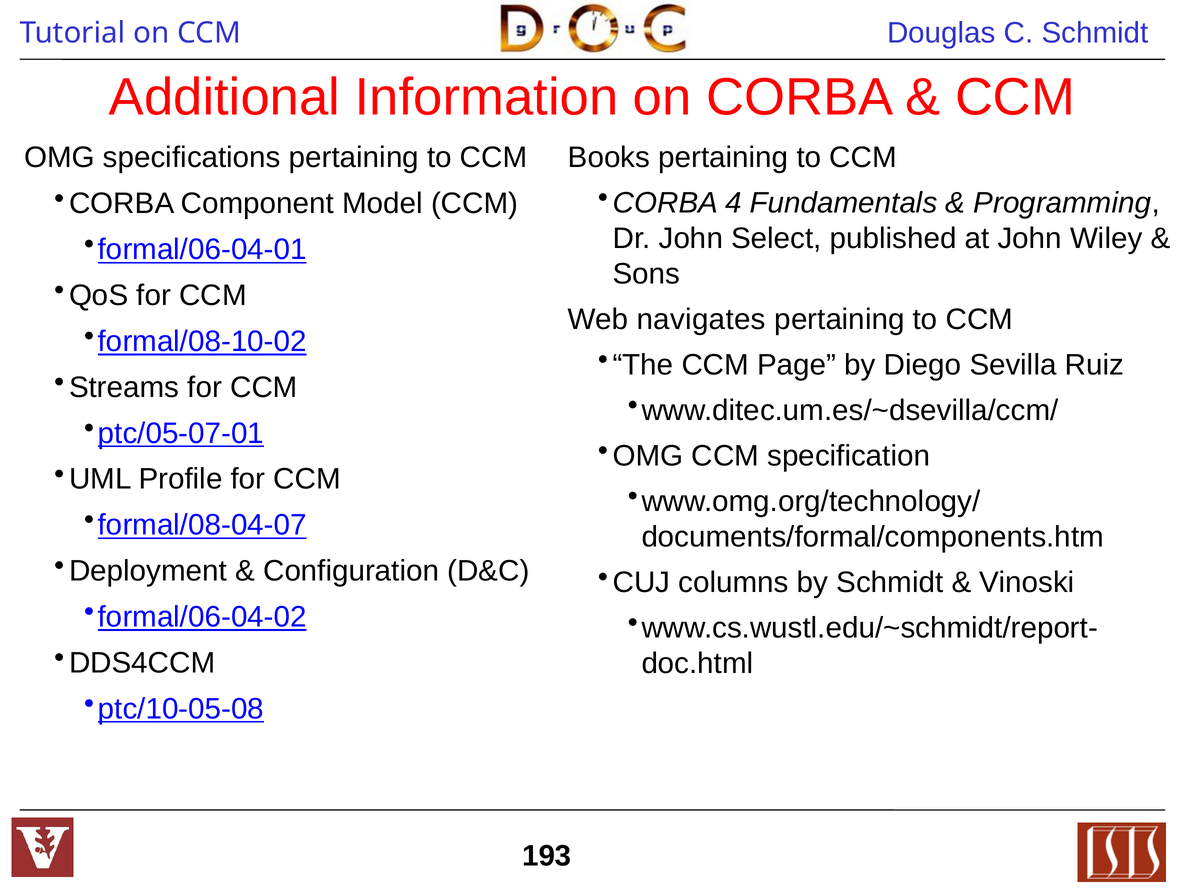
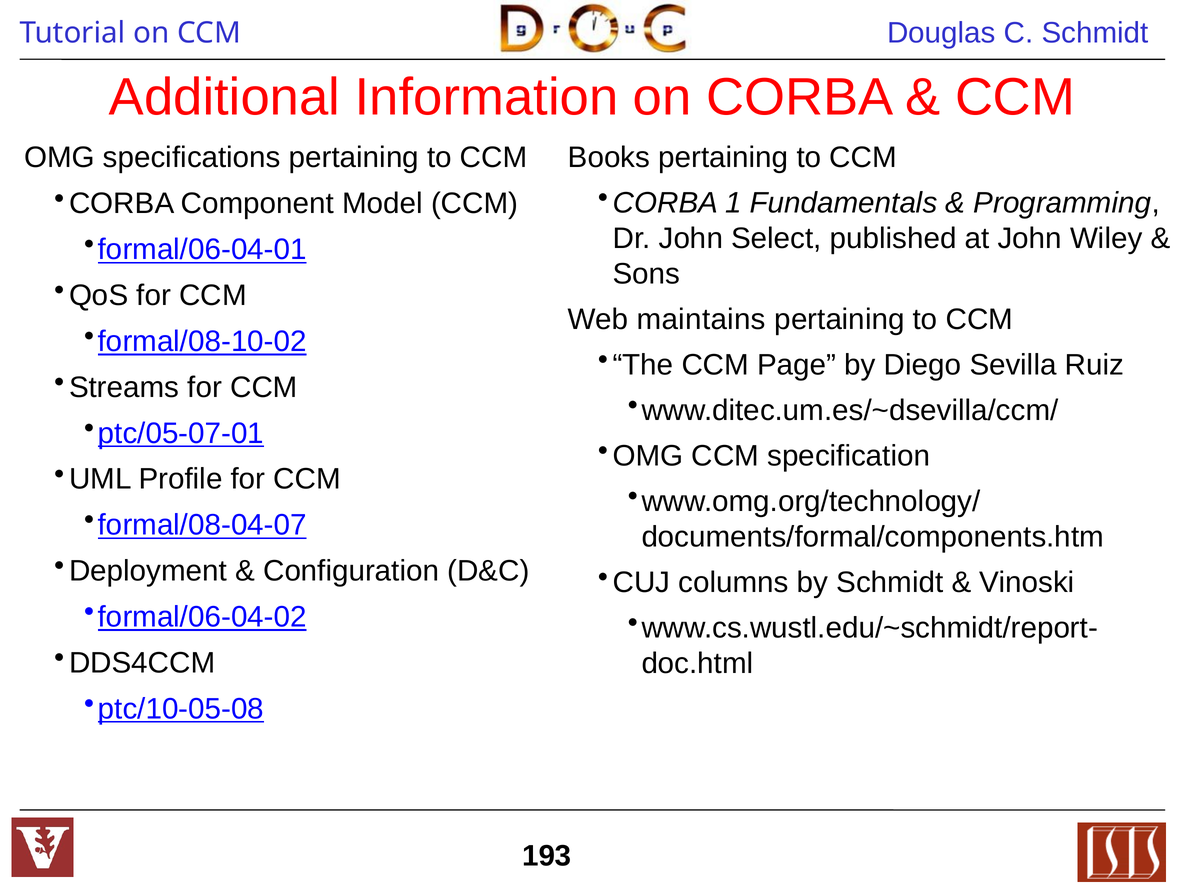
4: 4 -> 1
navigates: navigates -> maintains
